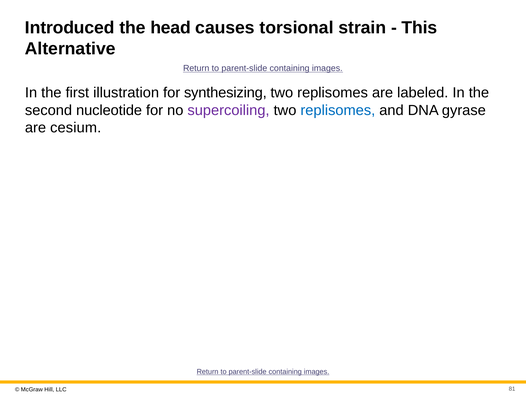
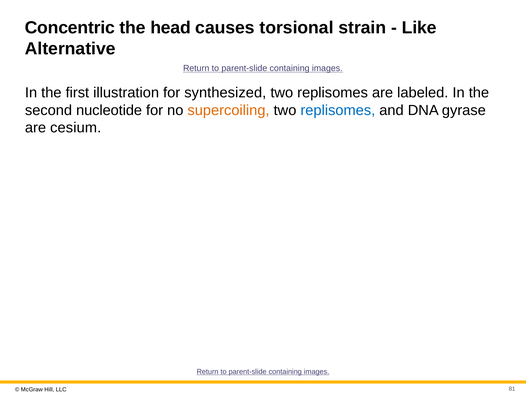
Introduced: Introduced -> Concentric
This: This -> Like
synthesizing: synthesizing -> synthesized
supercoiling colour: purple -> orange
